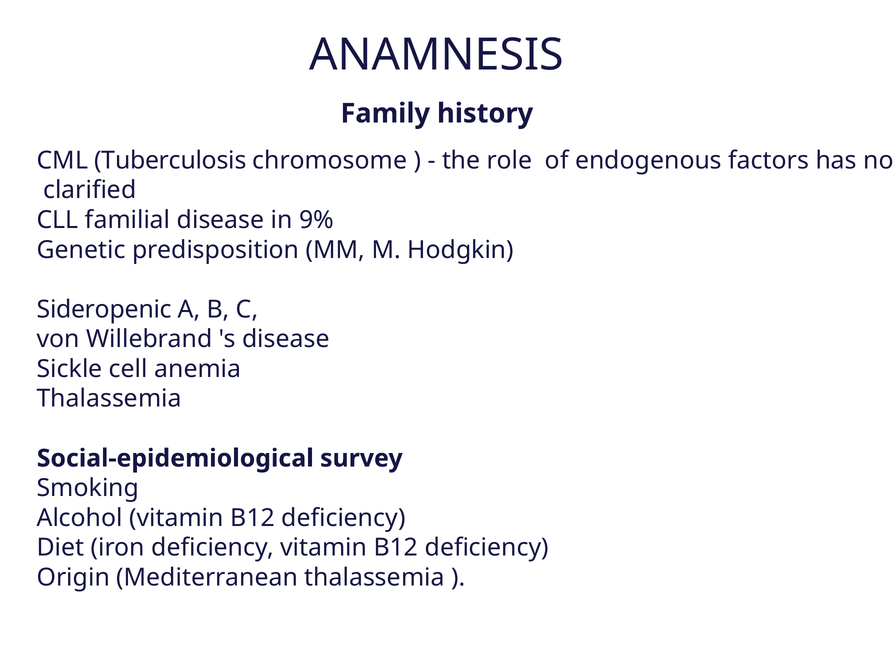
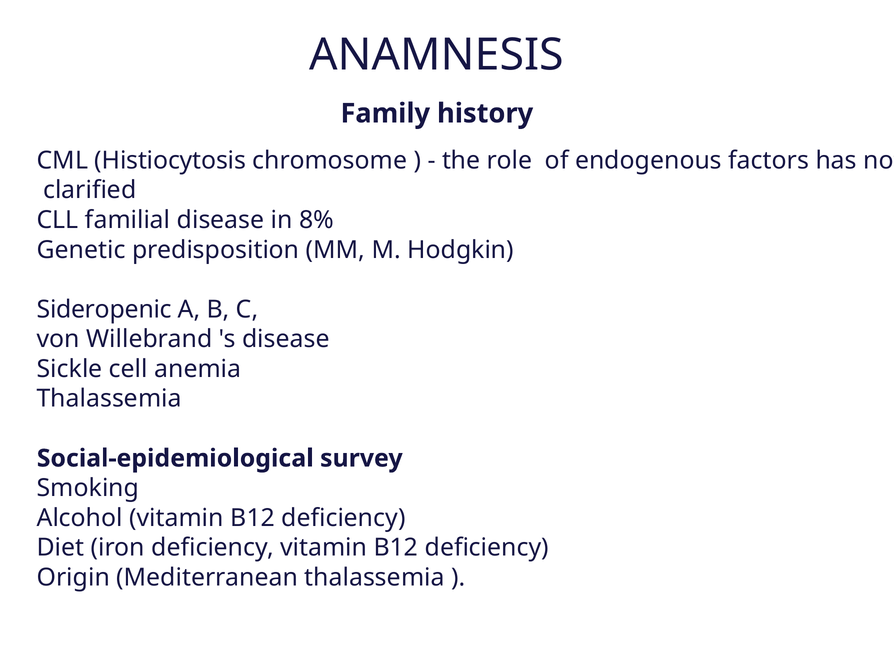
Tuberculosis: Tuberculosis -> Histiocytosis
9%: 9% -> 8%
